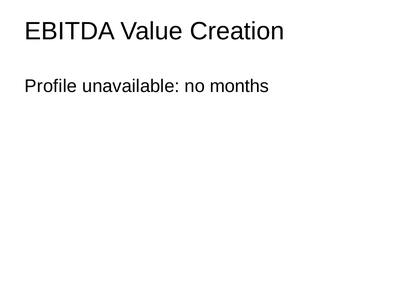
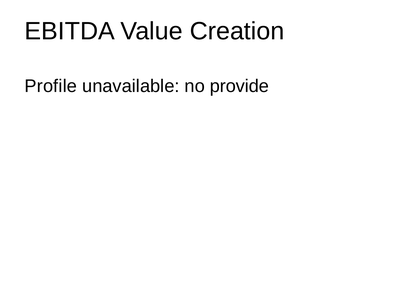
months: months -> provide
